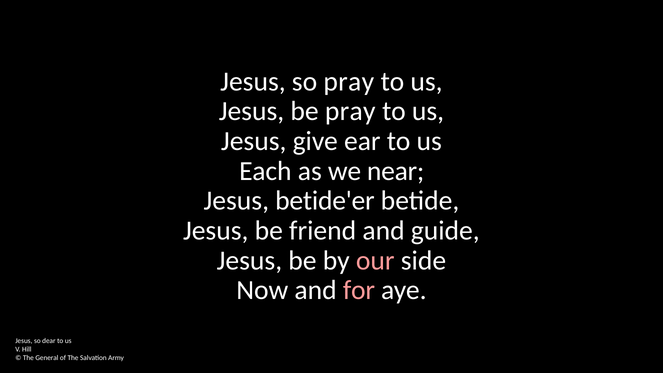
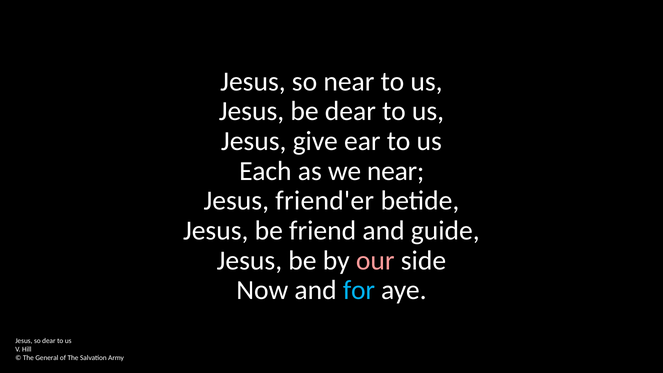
so pray: pray -> near
be pray: pray -> dear
betide'er: betide'er -> friend'er
for colour: pink -> light blue
